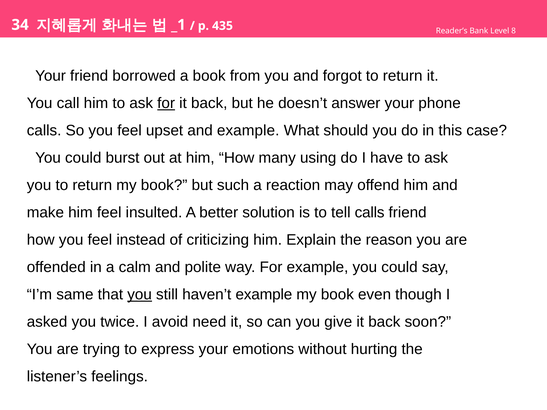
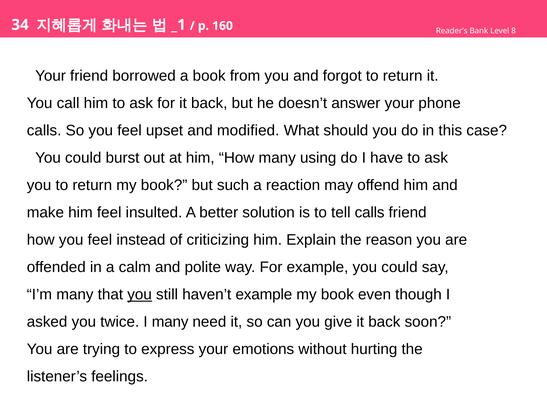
435: 435 -> 160
for at (166, 103) underline: present -> none
and example: example -> modified
I’m same: same -> many
I avoid: avoid -> many
